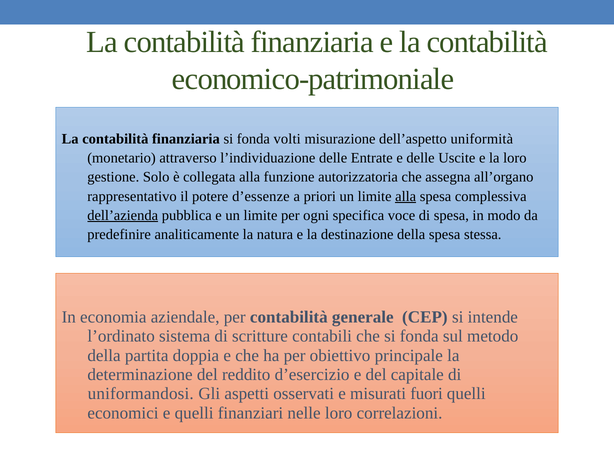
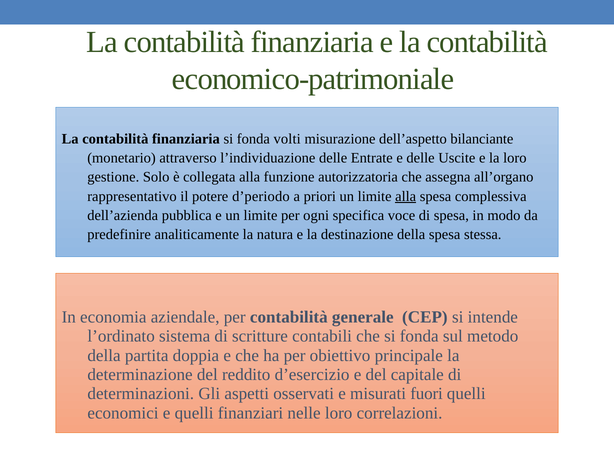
uniformità: uniformità -> bilanciante
d’essenze: d’essenze -> d’periodo
dell’azienda underline: present -> none
uniformandosi: uniformandosi -> determinazioni
